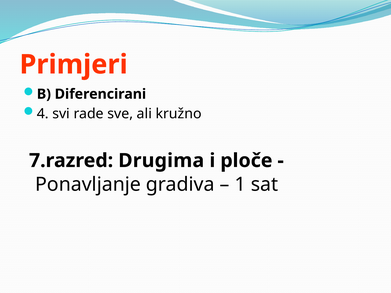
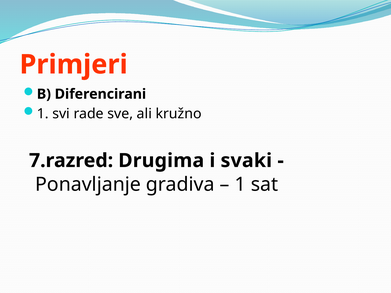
4 at (43, 114): 4 -> 1
ploče: ploče -> svaki
